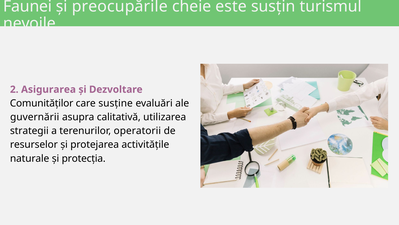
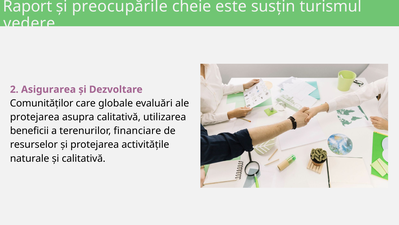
Faunei: Faunei -> Raport
nevoile: nevoile -> vedere
susține: susține -> globale
guvernării at (35, 117): guvernării -> protejarea
strategii: strategii -> beneficii
operatorii: operatorii -> financiare
și protecția: protecția -> calitativă
